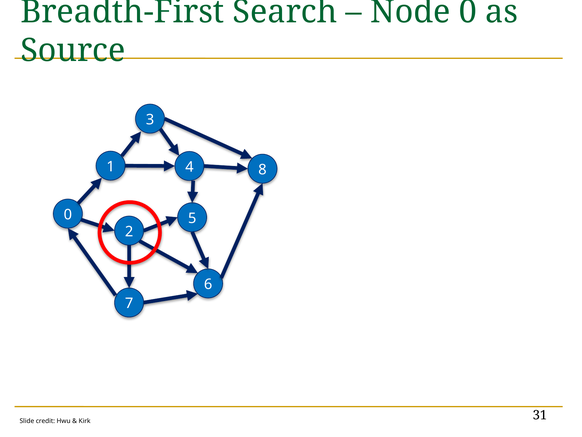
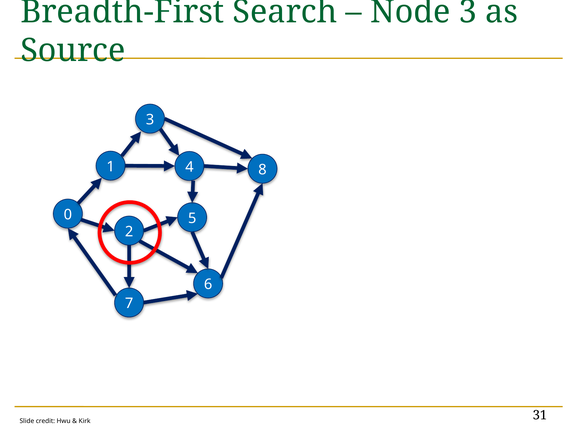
Node 0: 0 -> 3
